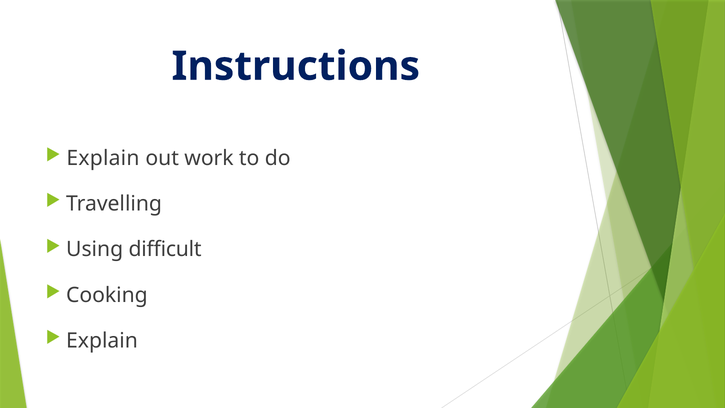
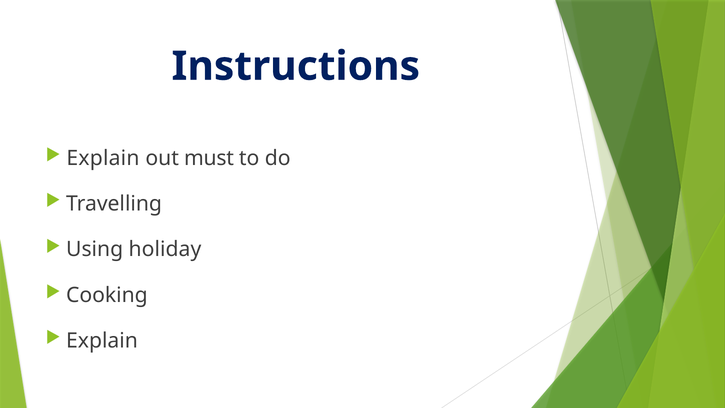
work: work -> must
difficult: difficult -> holiday
